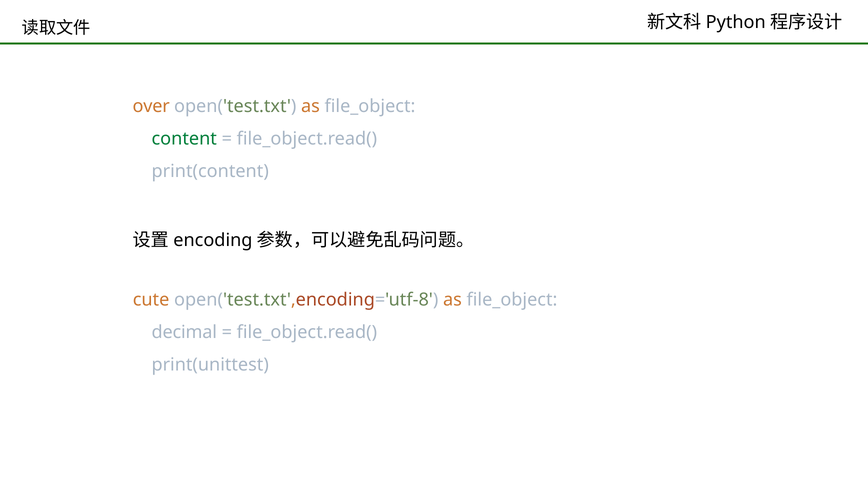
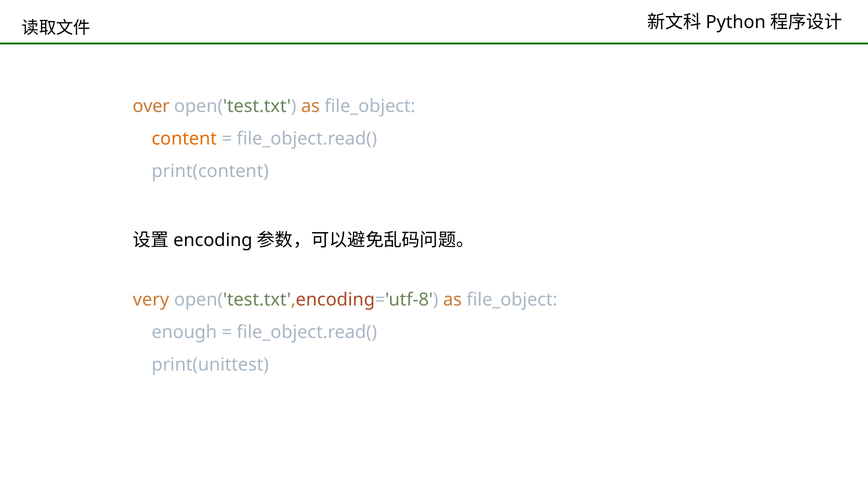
content colour: green -> orange
cute: cute -> very
decimal: decimal -> enough
